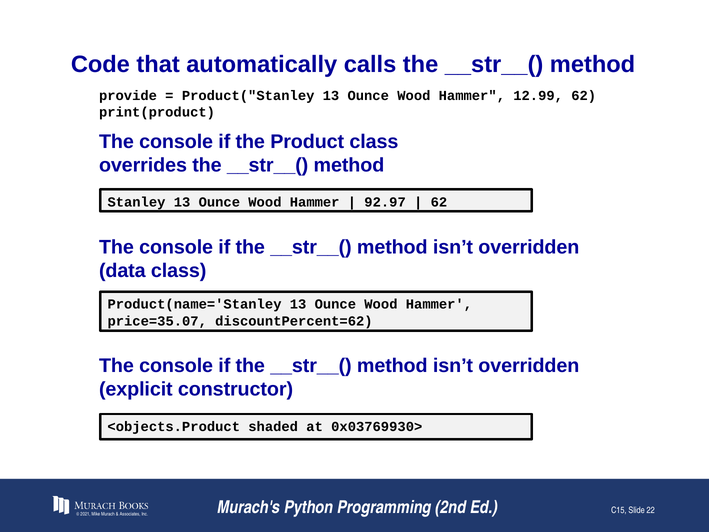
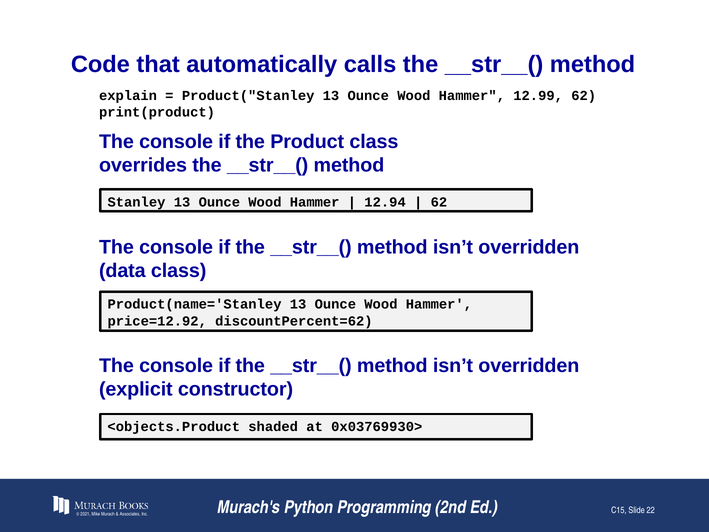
provide: provide -> explain
92.97: 92.97 -> 12.94
price=35.07: price=35.07 -> price=12.92
